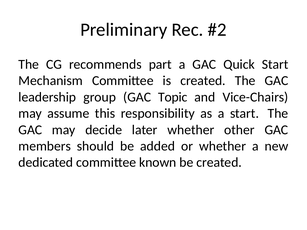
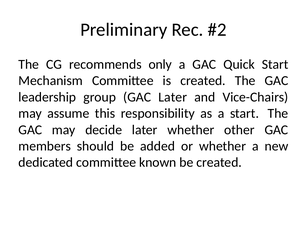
part: part -> only
GAC Topic: Topic -> Later
